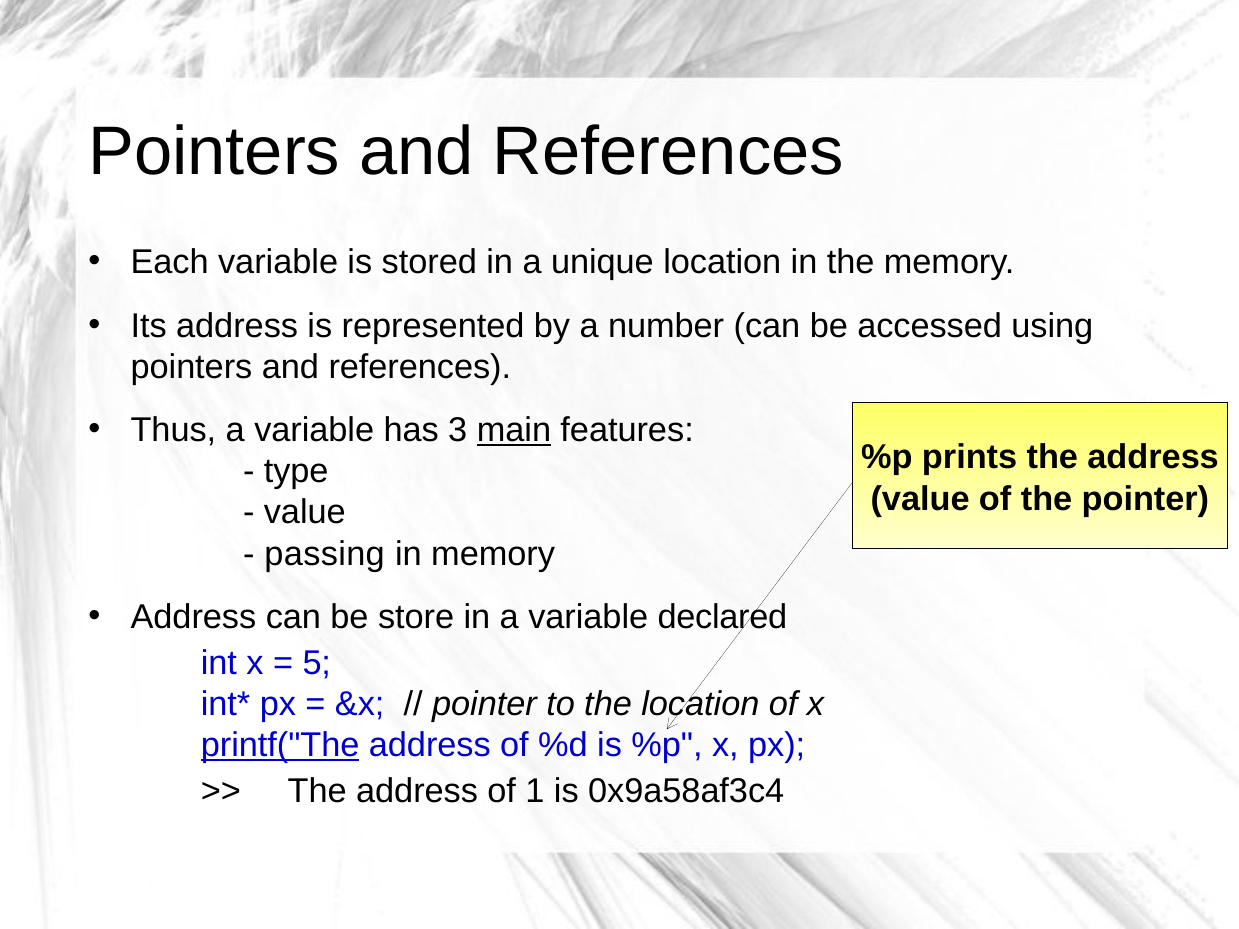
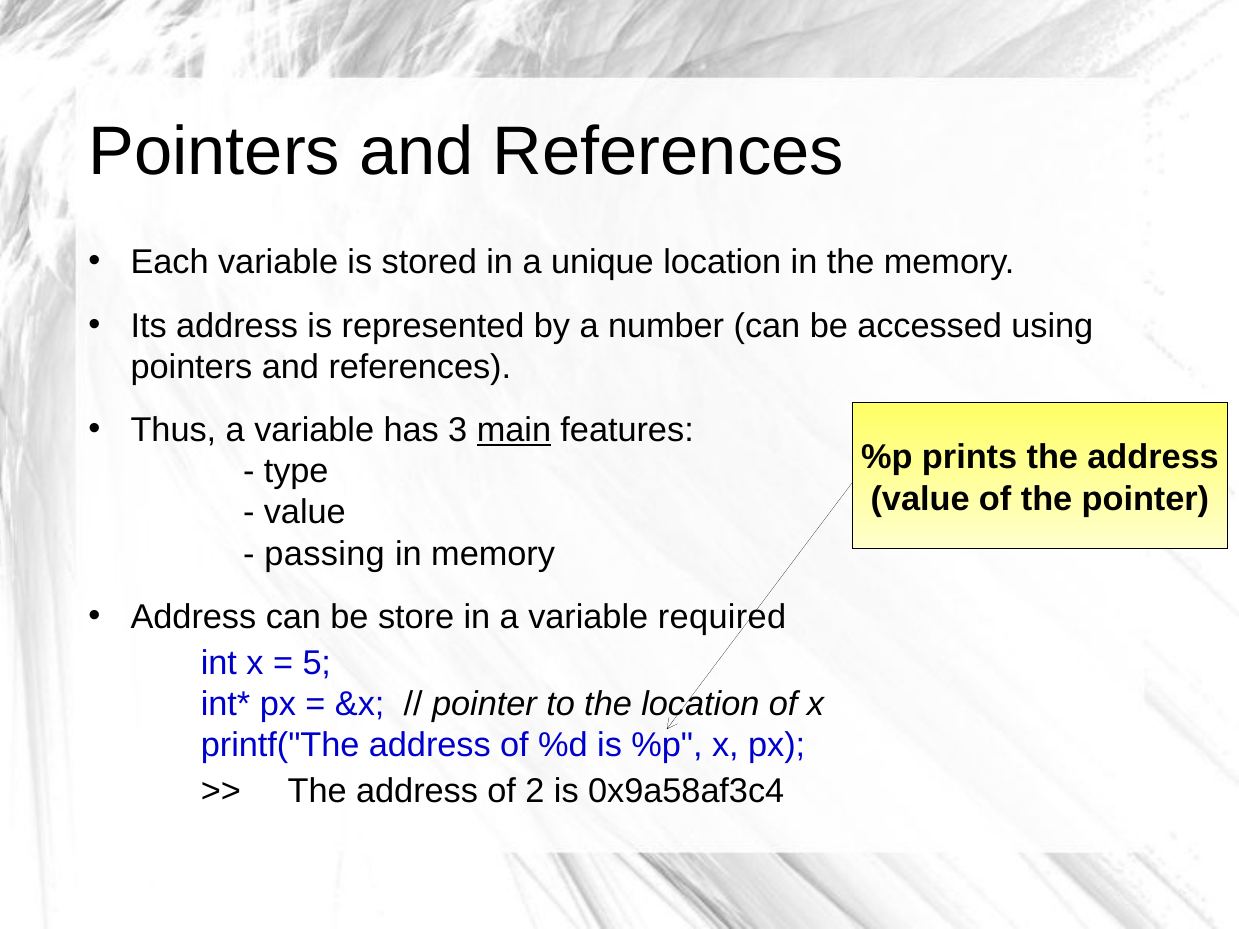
declared: declared -> required
printf("The underline: present -> none
1: 1 -> 2
